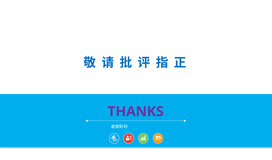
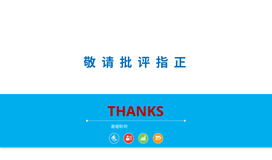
THANKS colour: purple -> red
